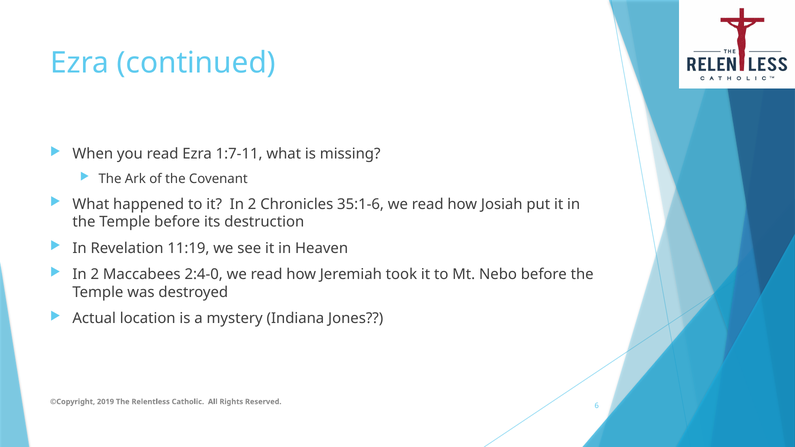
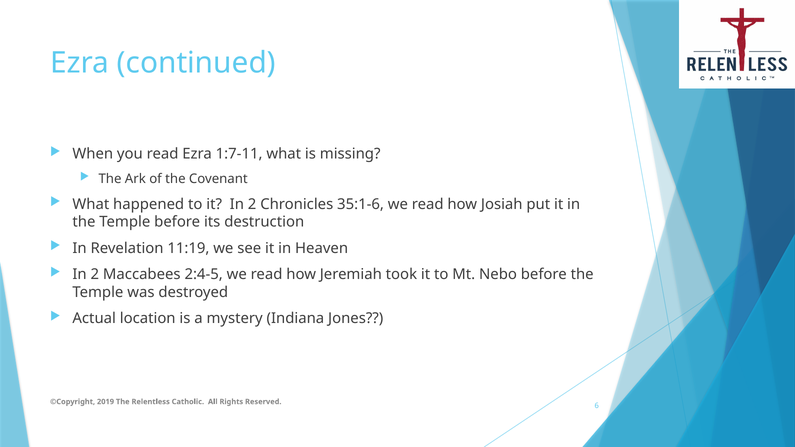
2:4-0: 2:4-0 -> 2:4-5
